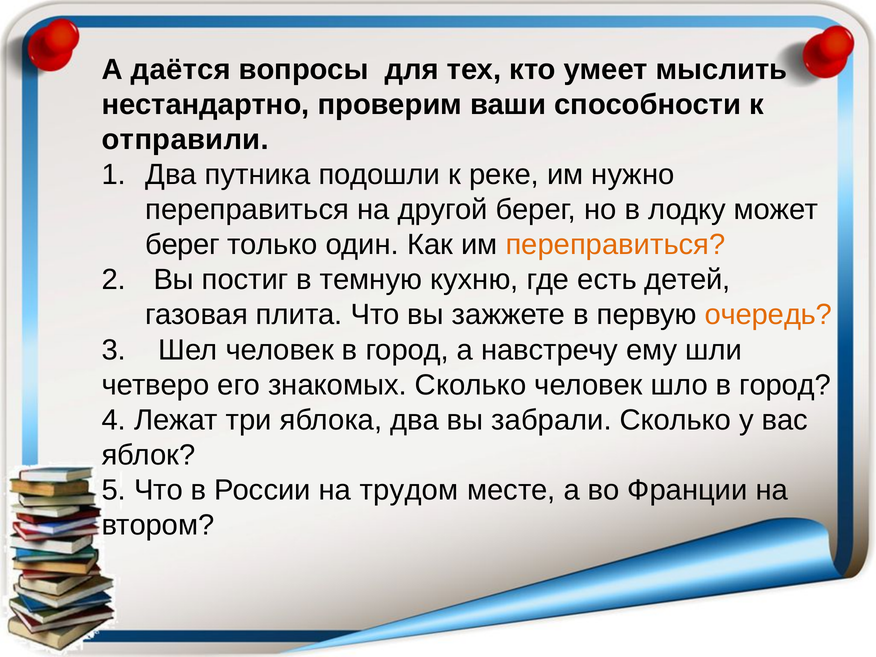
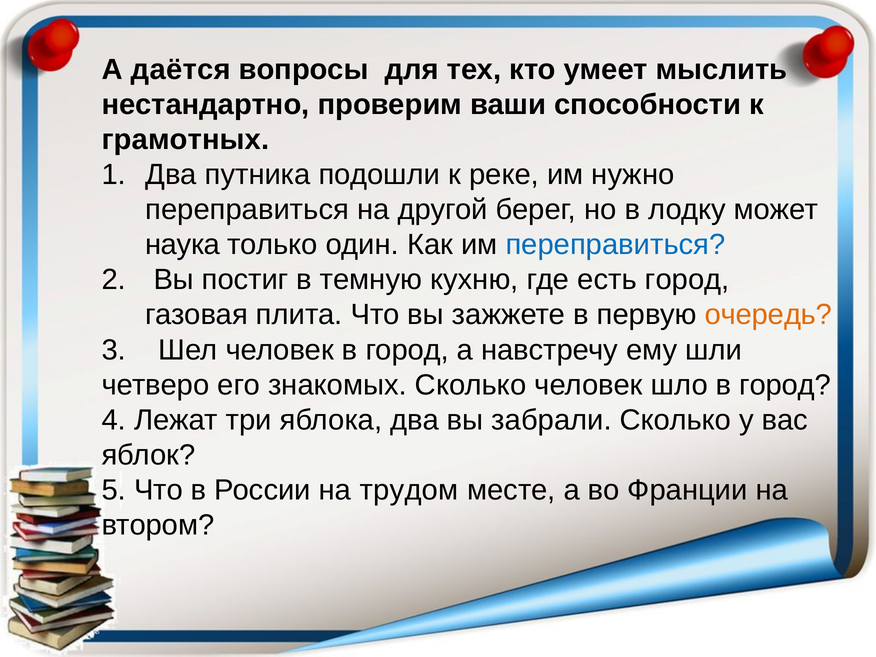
отправили: отправили -> грамотных
берег at (183, 245): берег -> наука
переправиться at (616, 245) colour: orange -> blue
есть детей: детей -> город
